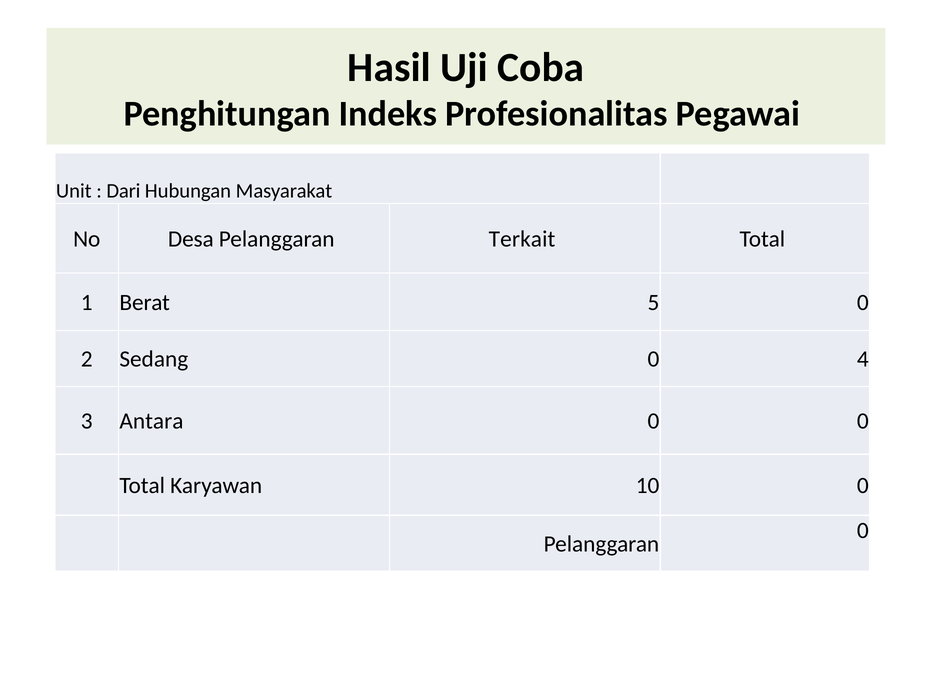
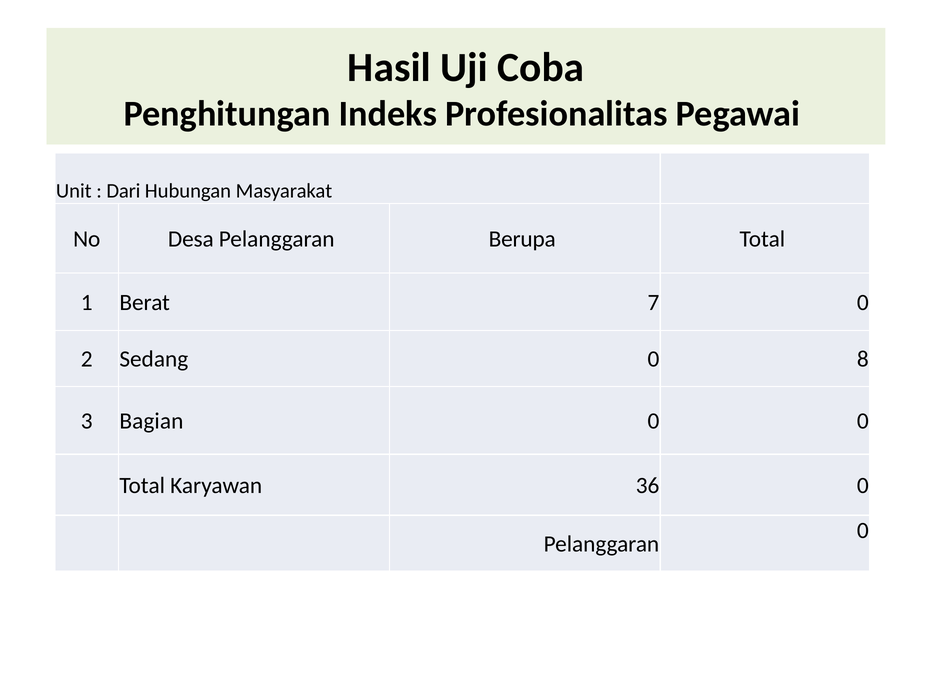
Terkait: Terkait -> Berupa
5: 5 -> 7
4: 4 -> 8
Antara: Antara -> Bagian
10: 10 -> 36
